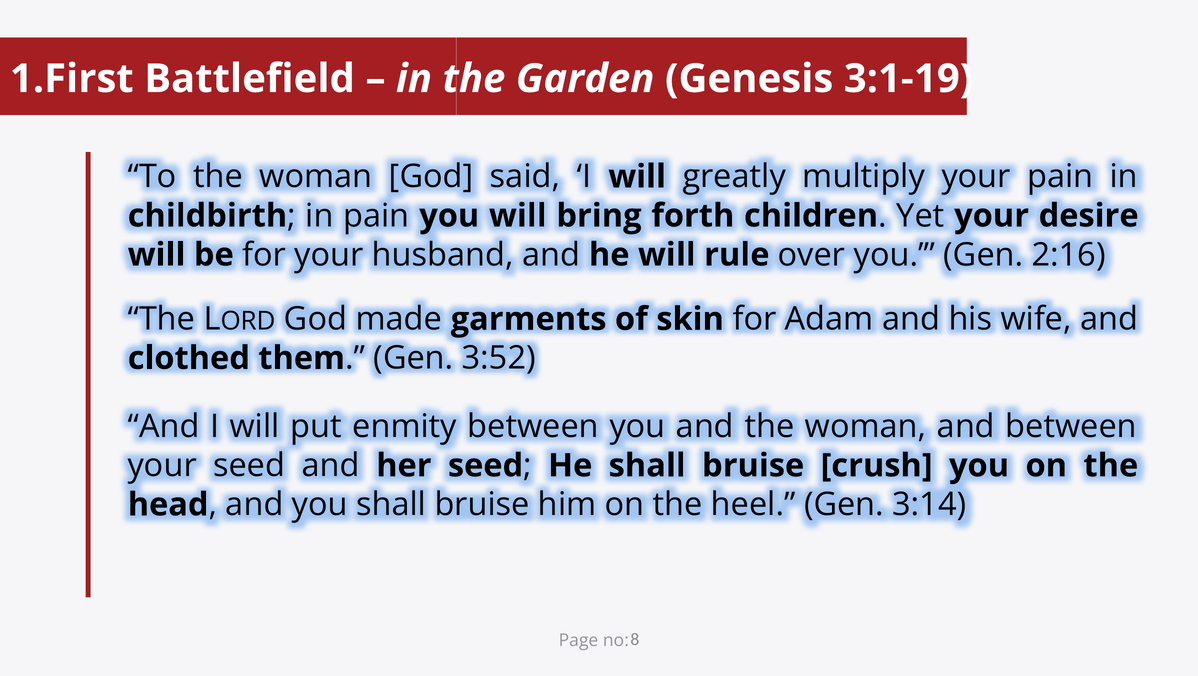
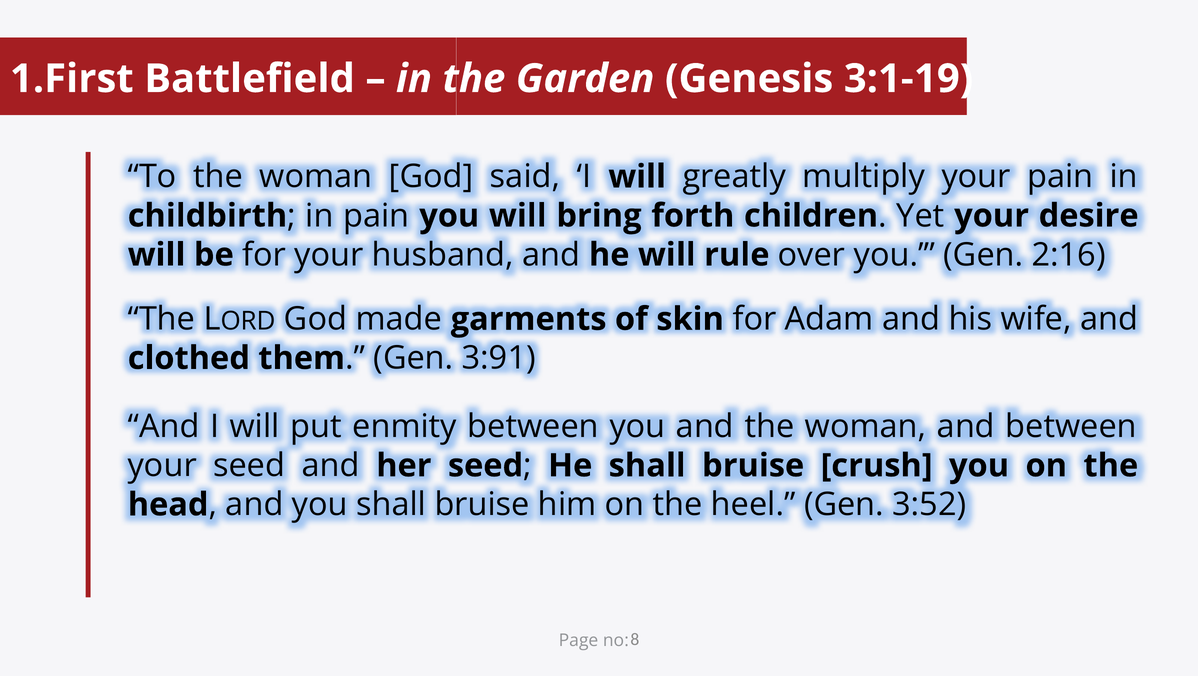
3:52: 3:52 -> 3:91
3:14: 3:14 -> 3:52
